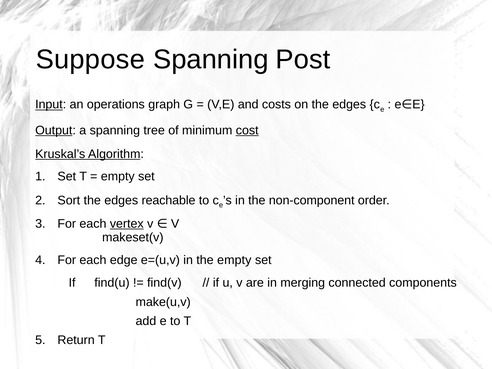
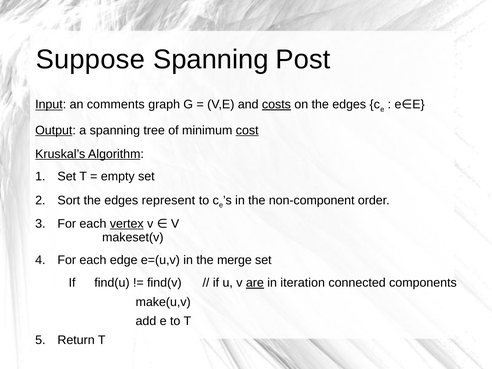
operations: operations -> comments
costs underline: none -> present
reachable: reachable -> represent
the empty: empty -> merge
are underline: none -> present
merging: merging -> iteration
